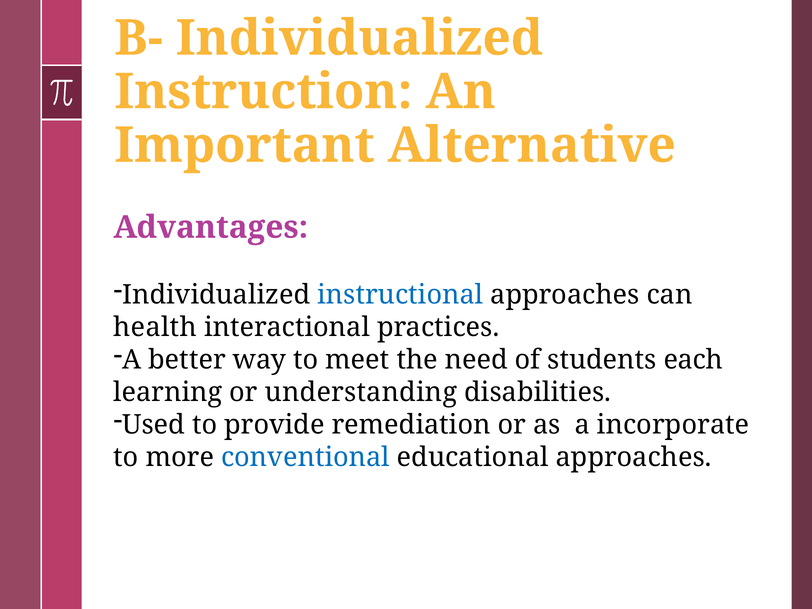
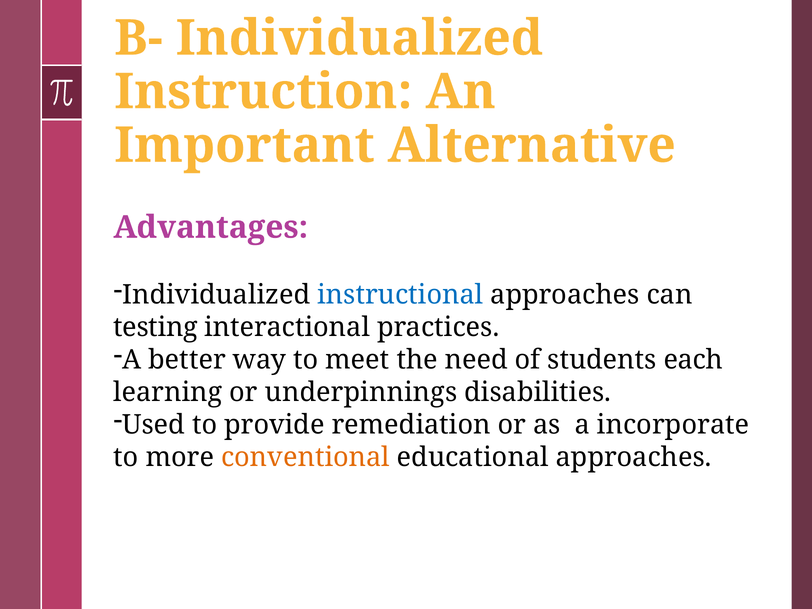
health: health -> testing
understanding: understanding -> underpinnings
conventional colour: blue -> orange
